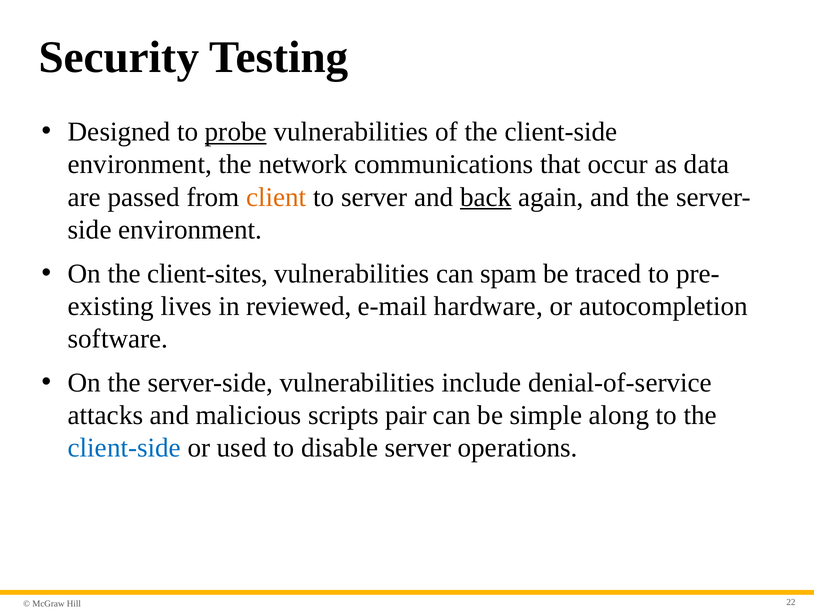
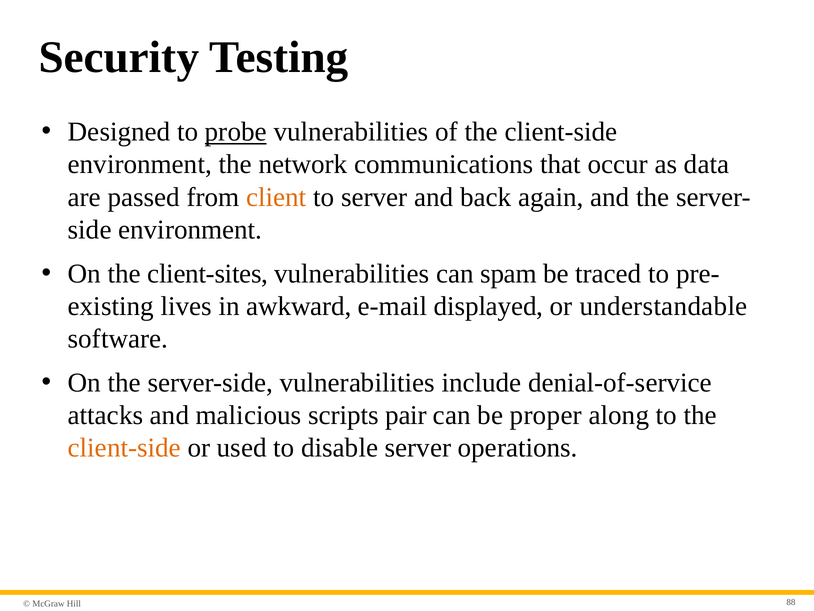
back underline: present -> none
reviewed: reviewed -> awkward
hardware: hardware -> displayed
autocompletion: autocompletion -> understandable
simple: simple -> proper
client-side at (124, 447) colour: blue -> orange
22: 22 -> 88
